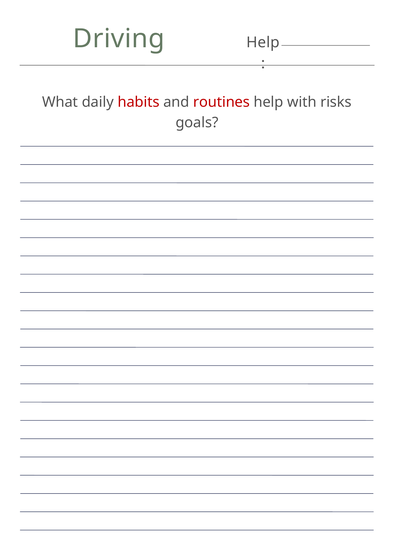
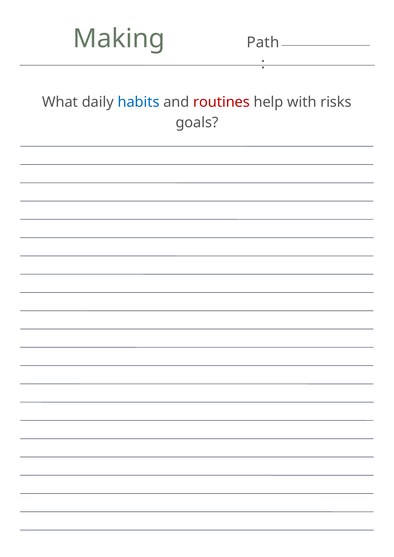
Driving: Driving -> Making
Help at (263, 43): Help -> Path
habits colour: red -> blue
